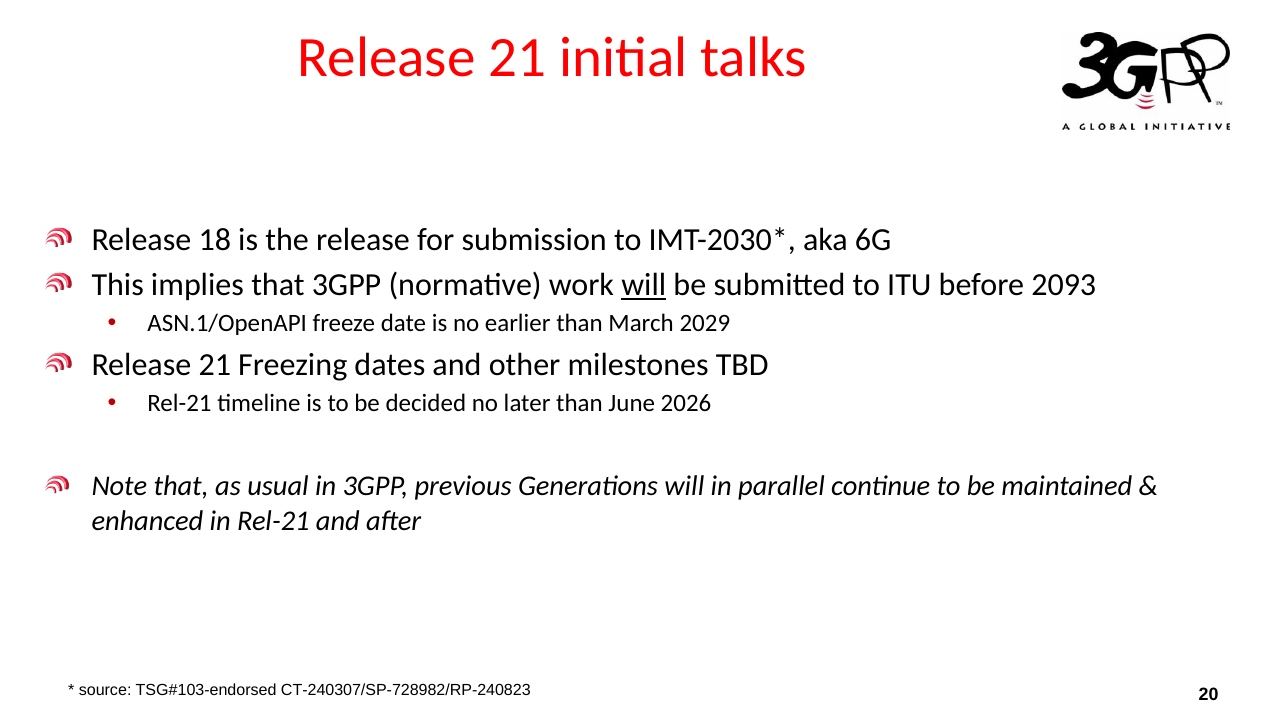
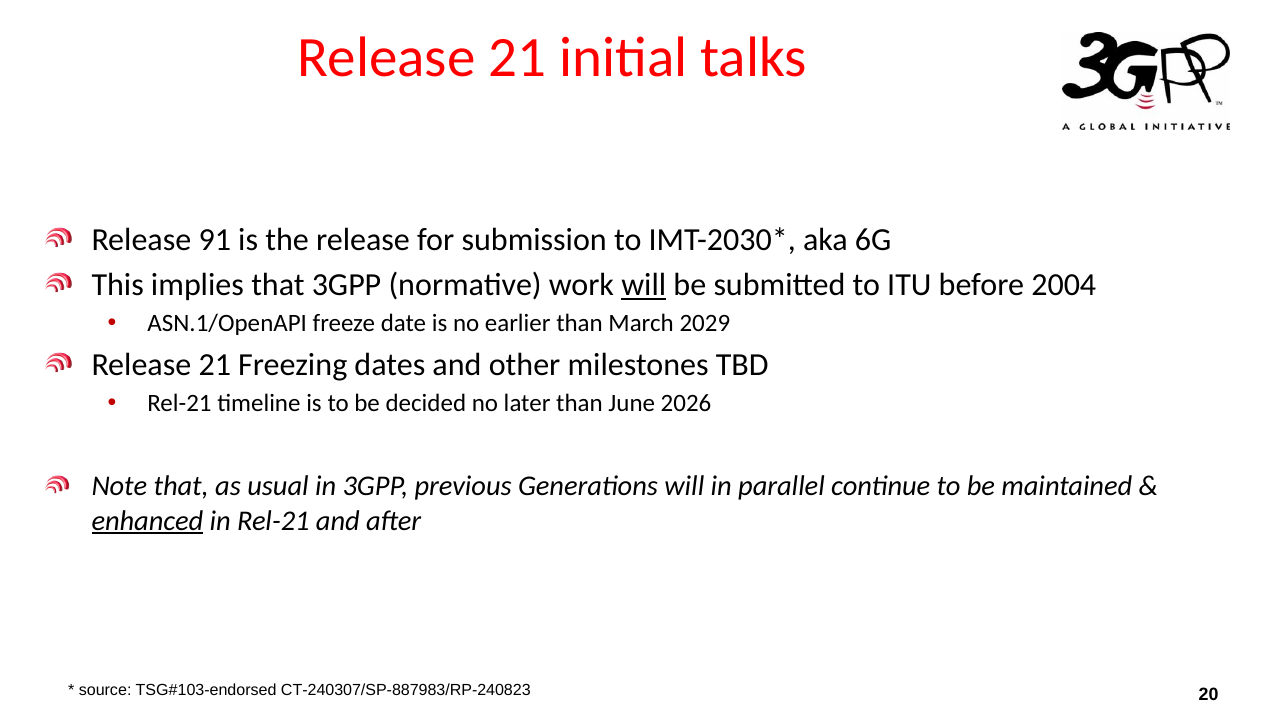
18: 18 -> 91
2093: 2093 -> 2004
enhanced underline: none -> present
CT-240307/SP-728982/RP-240823: CT-240307/SP-728982/RP-240823 -> CT-240307/SP-887983/RP-240823
